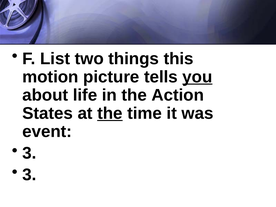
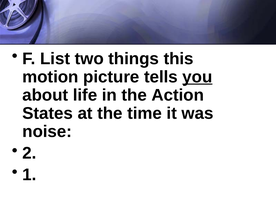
the at (110, 113) underline: present -> none
event: event -> noise
3 at (29, 153): 3 -> 2
3 at (29, 175): 3 -> 1
